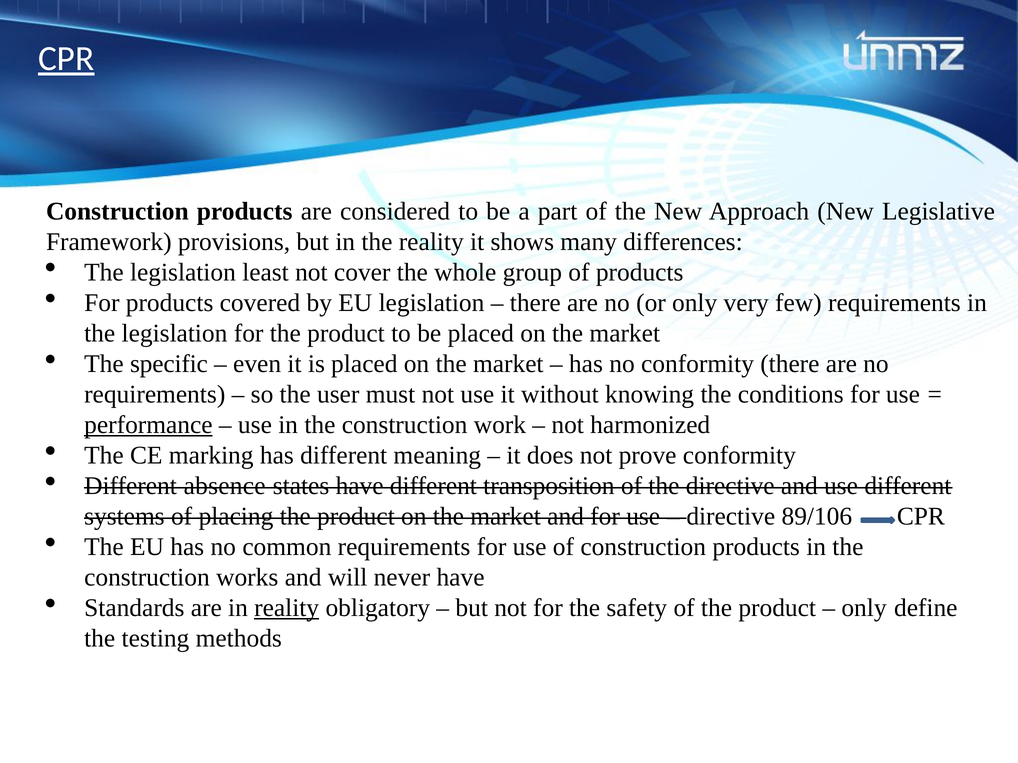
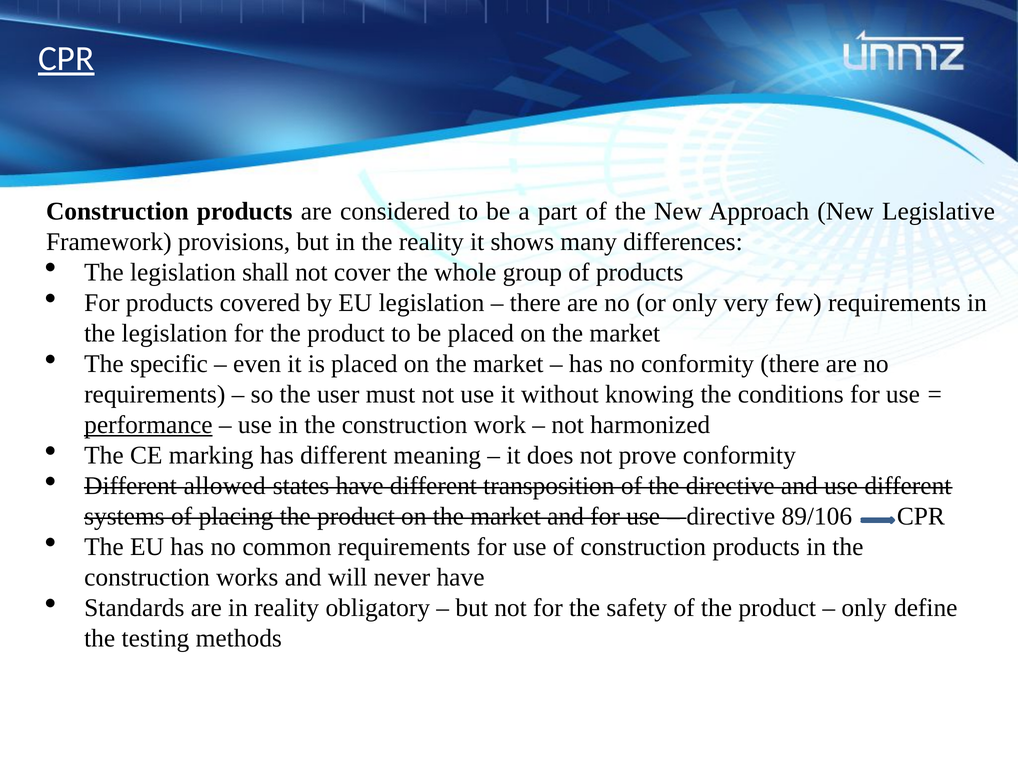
least: least -> shall
absence: absence -> allowed
reality at (287, 608) underline: present -> none
